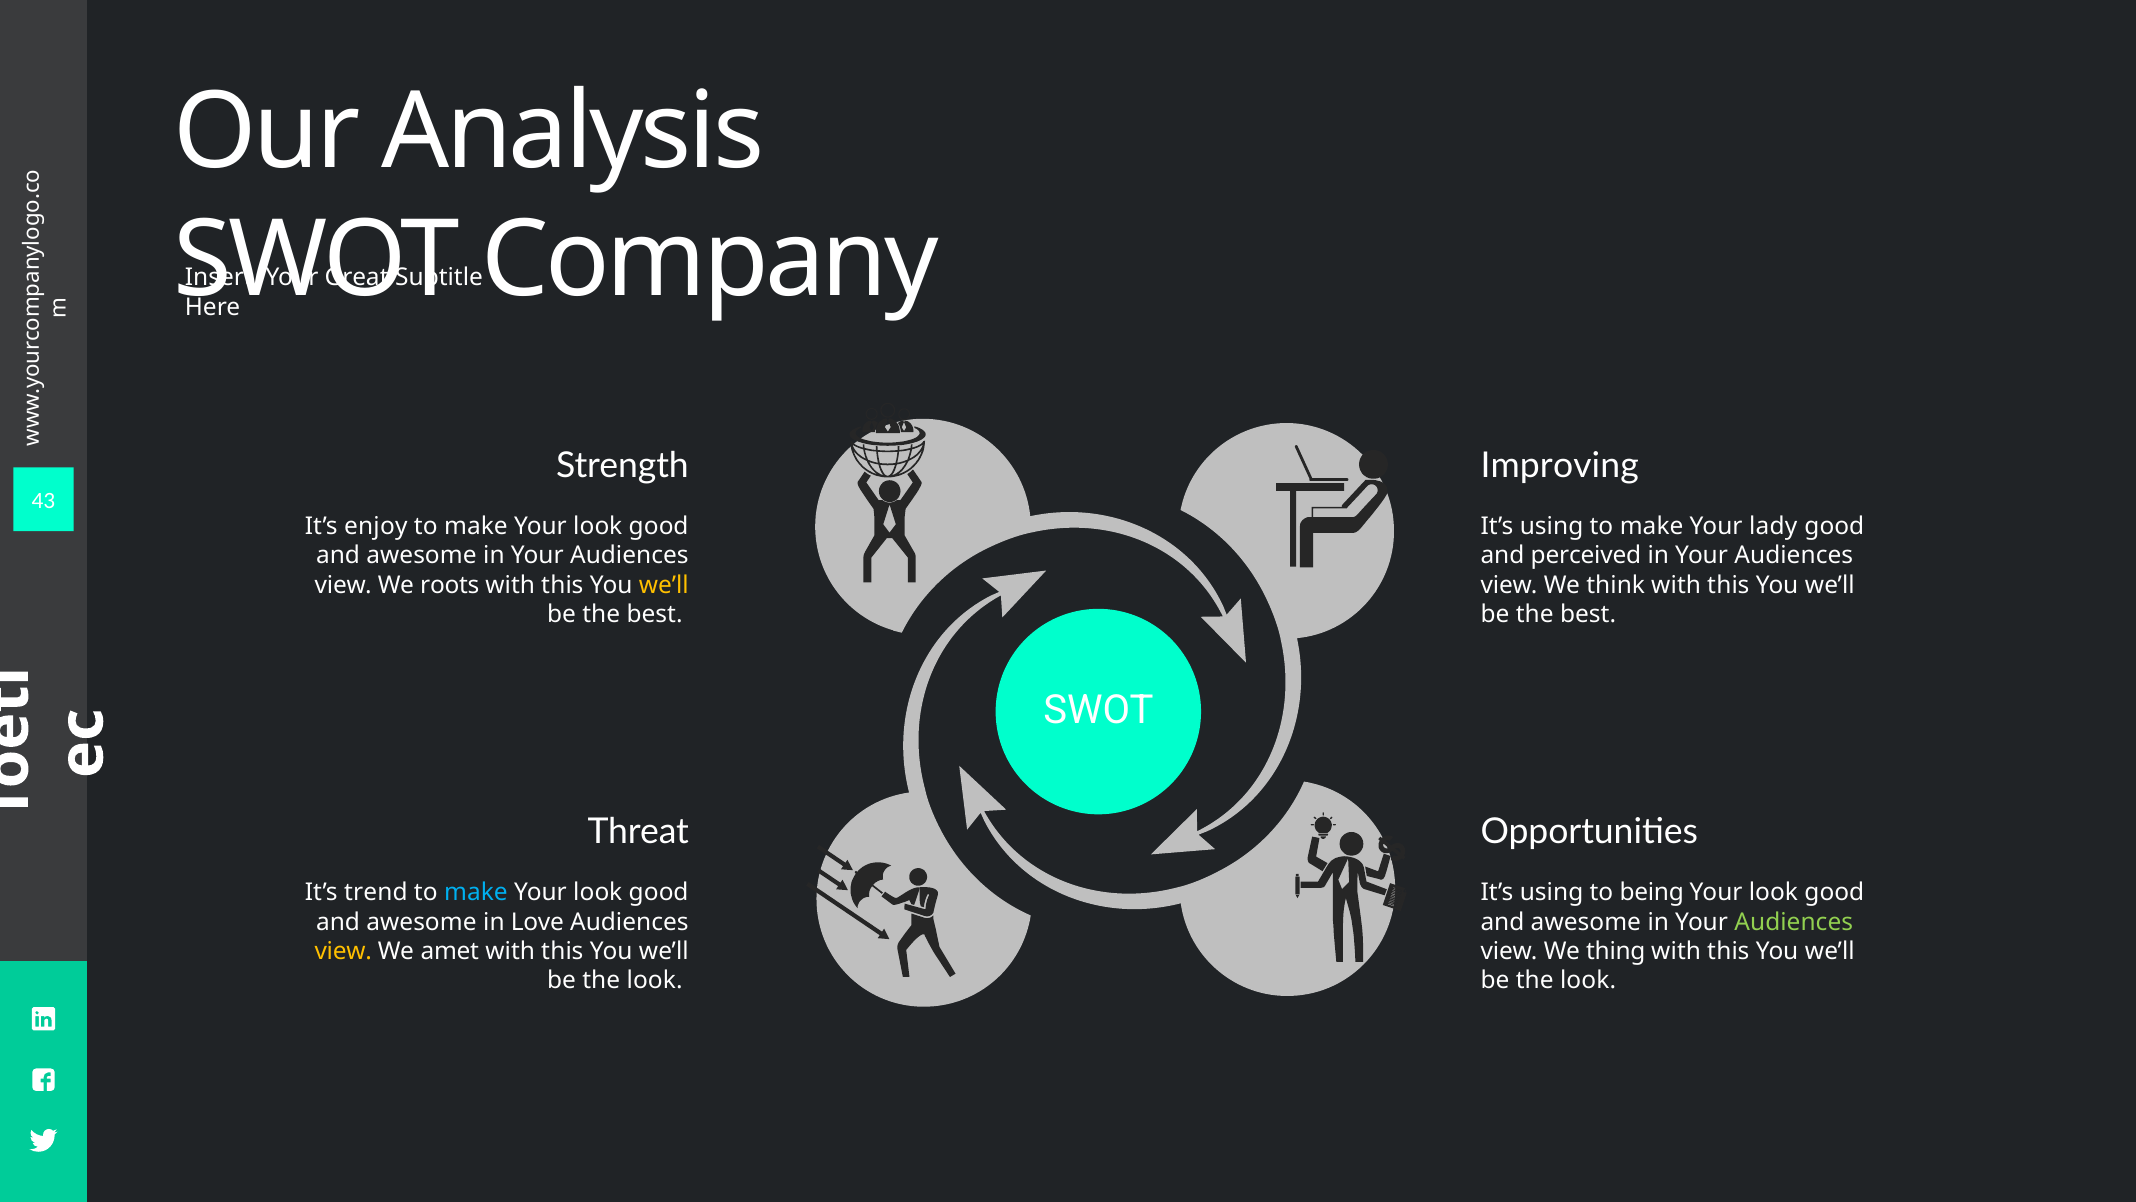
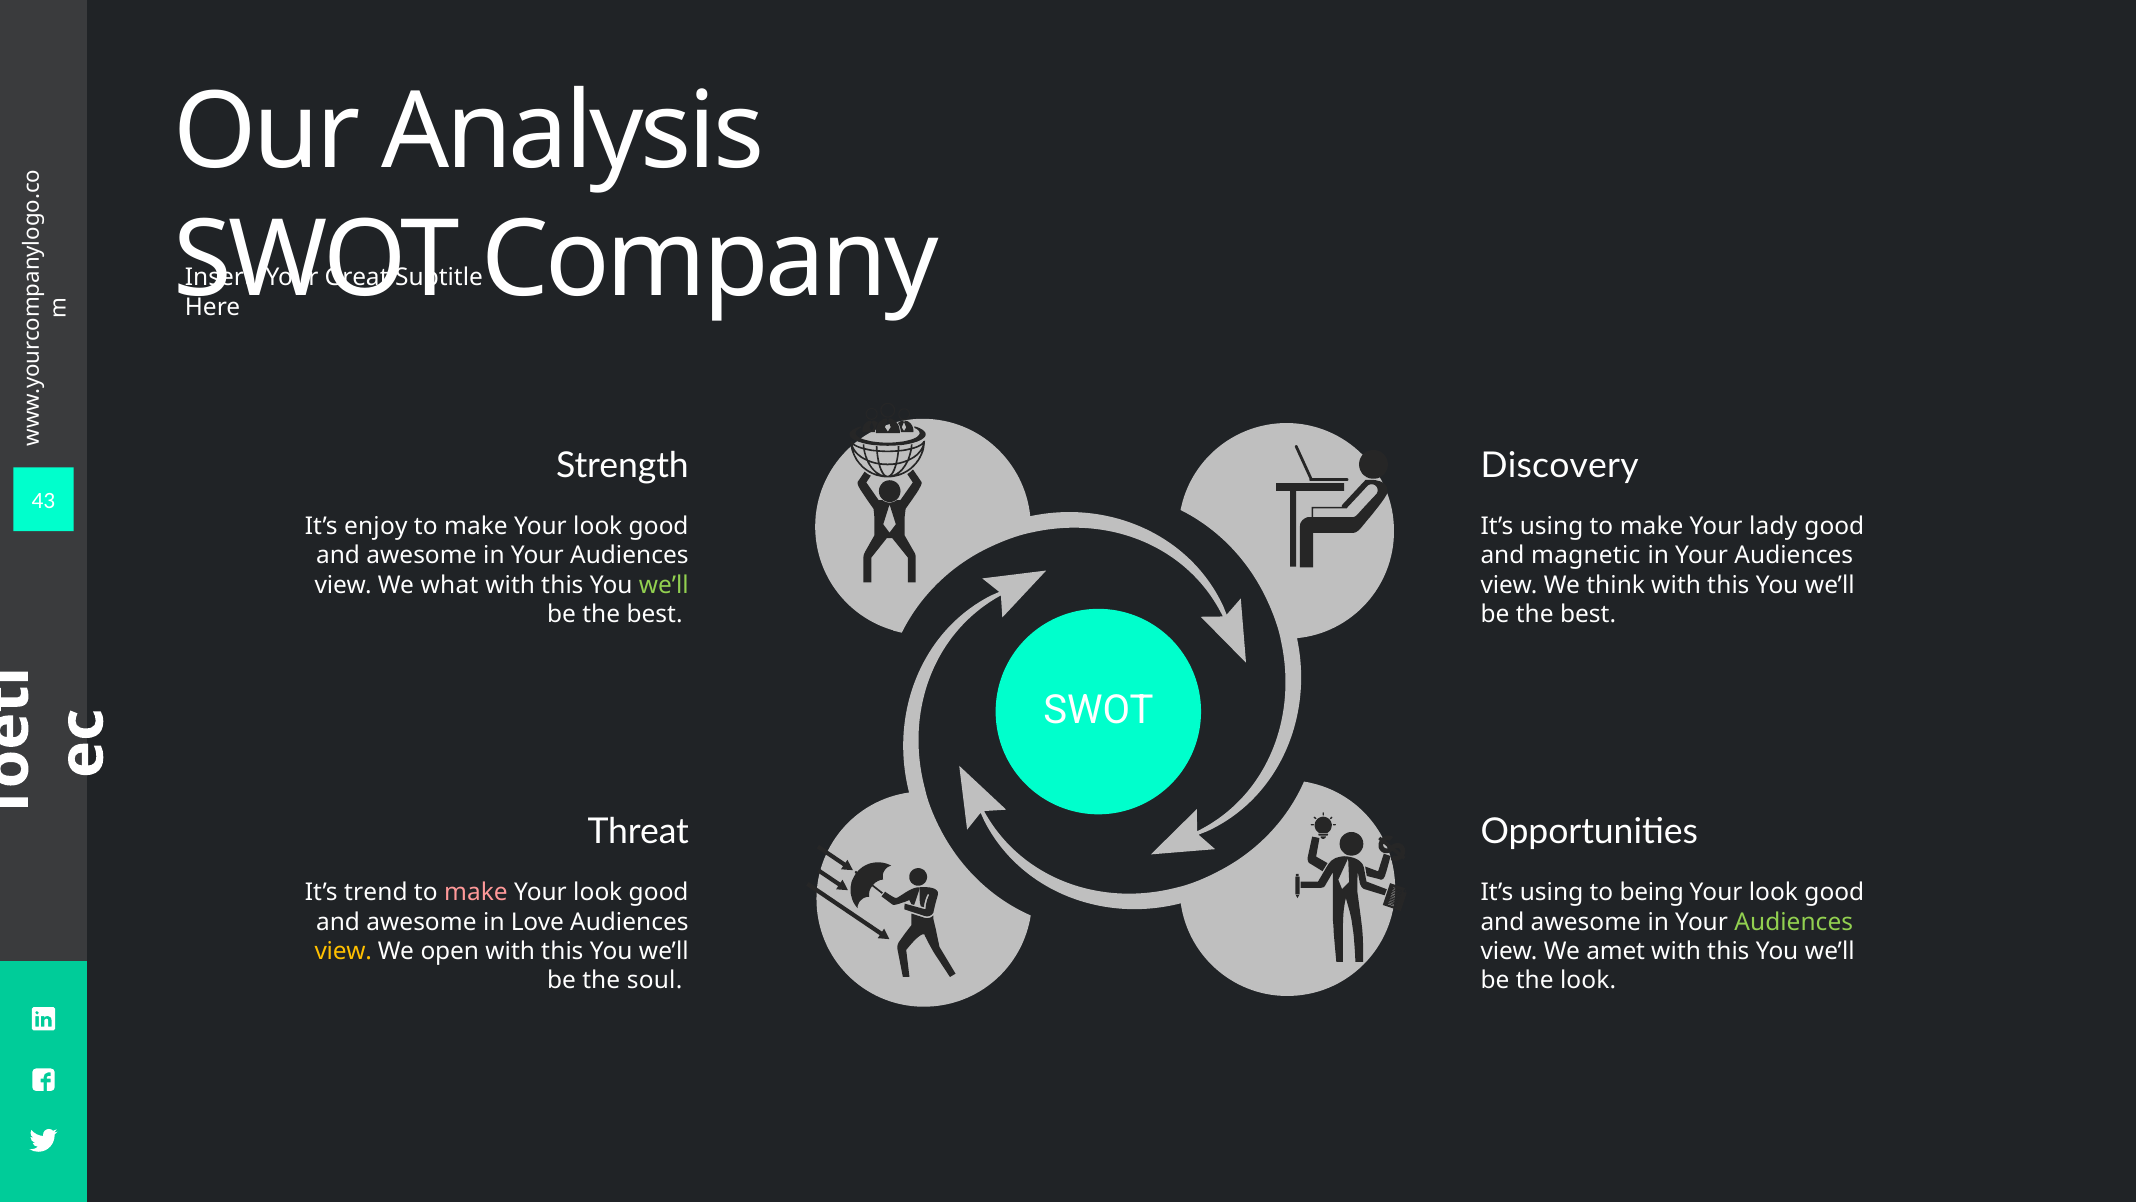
Improving: Improving -> Discovery
perceived: perceived -> magnetic
roots: roots -> what
we’ll at (664, 585) colour: yellow -> light green
make at (476, 892) colour: light blue -> pink
amet: amet -> open
thing: thing -> amet
look at (655, 980): look -> soul
